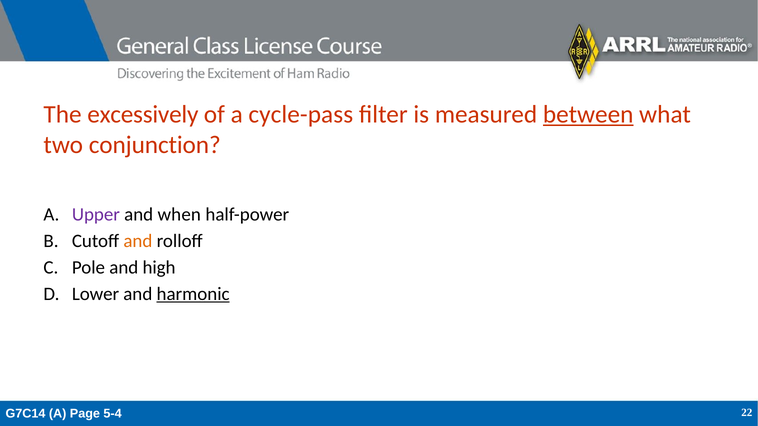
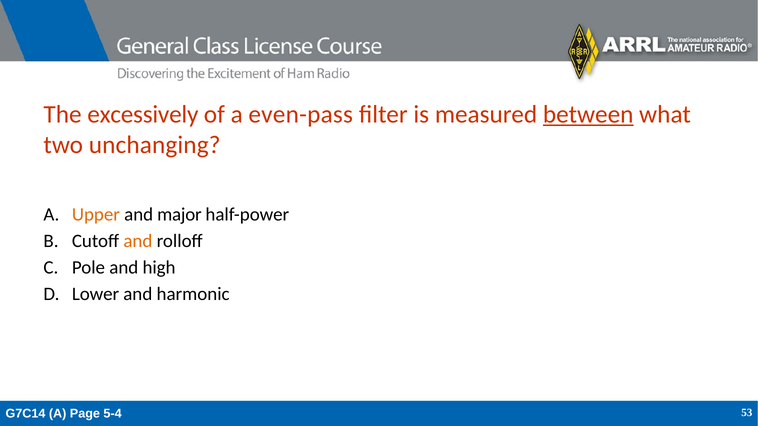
cycle-pass: cycle-pass -> even-pass
conjunction: conjunction -> unchanging
Upper colour: purple -> orange
when: when -> major
harmonic underline: present -> none
22: 22 -> 53
